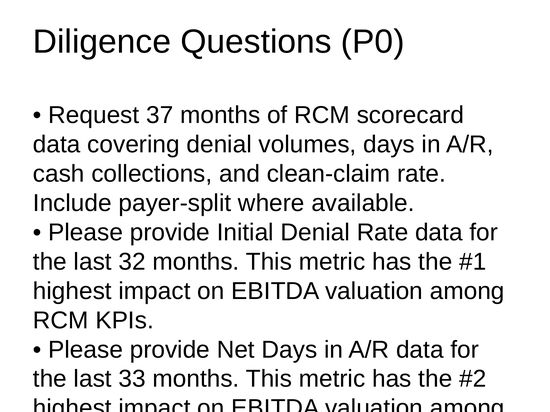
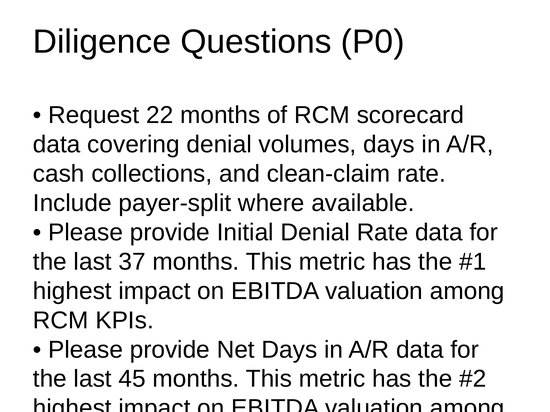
37: 37 -> 22
32: 32 -> 37
33: 33 -> 45
